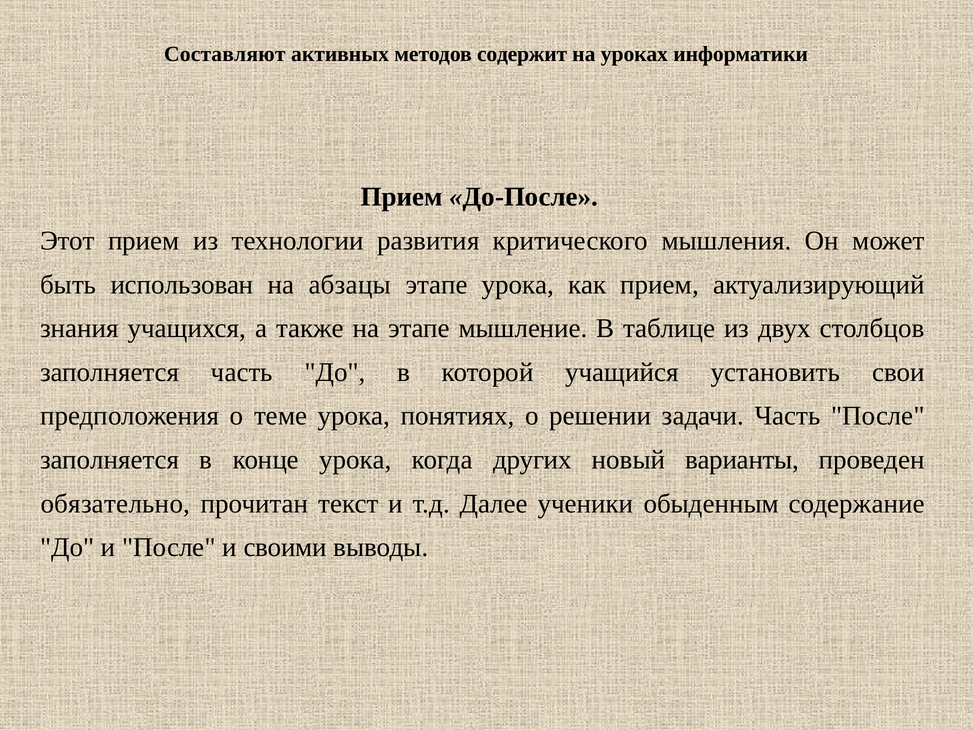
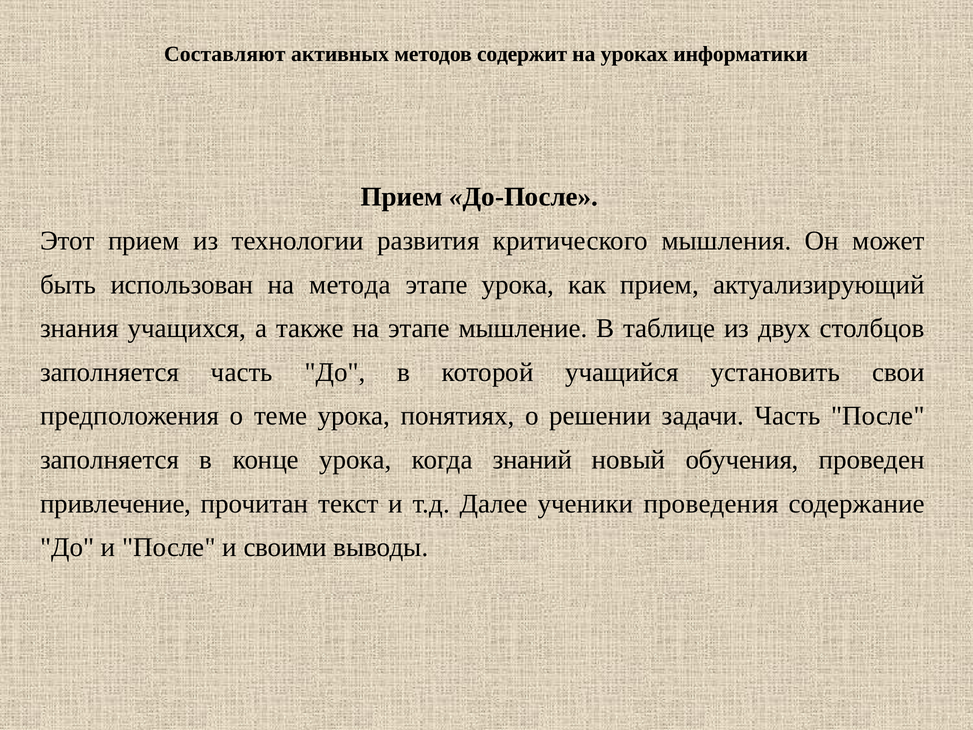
абзацы: абзацы -> метода
других: других -> знаний
варианты: варианты -> обучения
обязательно: обязательно -> привлечение
обыденным: обыденным -> проведения
